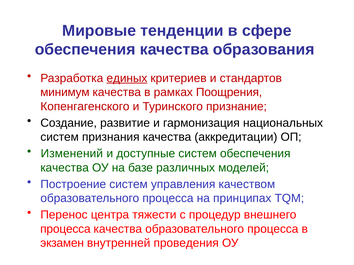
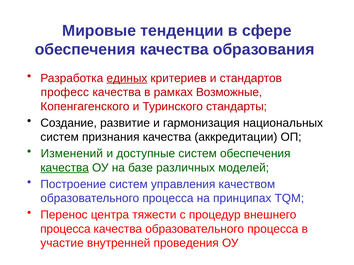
минимум: минимум -> професс
Поощрения: Поощрения -> Возможные
признание: признание -> стандарты
качества at (65, 168) underline: none -> present
экзамен: экзамен -> участие
